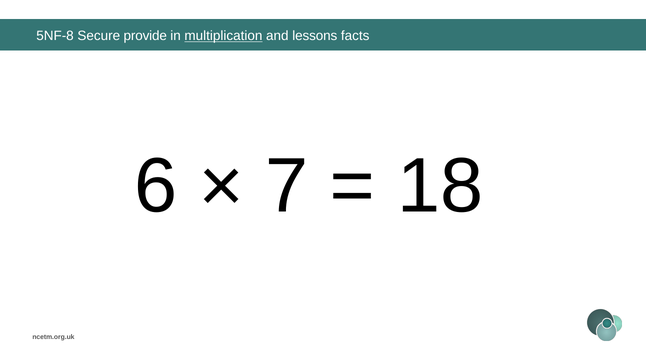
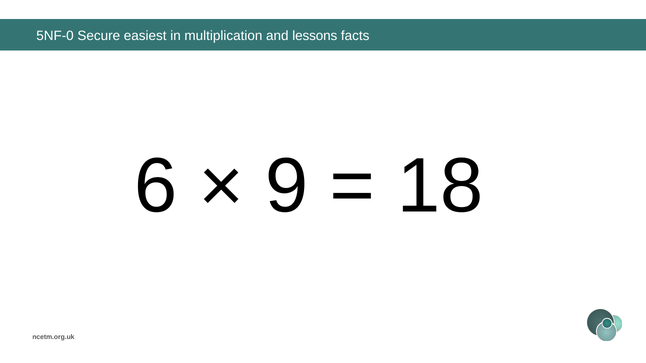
5NF-8: 5NF-8 -> 5NF-0
provide: provide -> easiest
multiplication underline: present -> none
7: 7 -> 9
